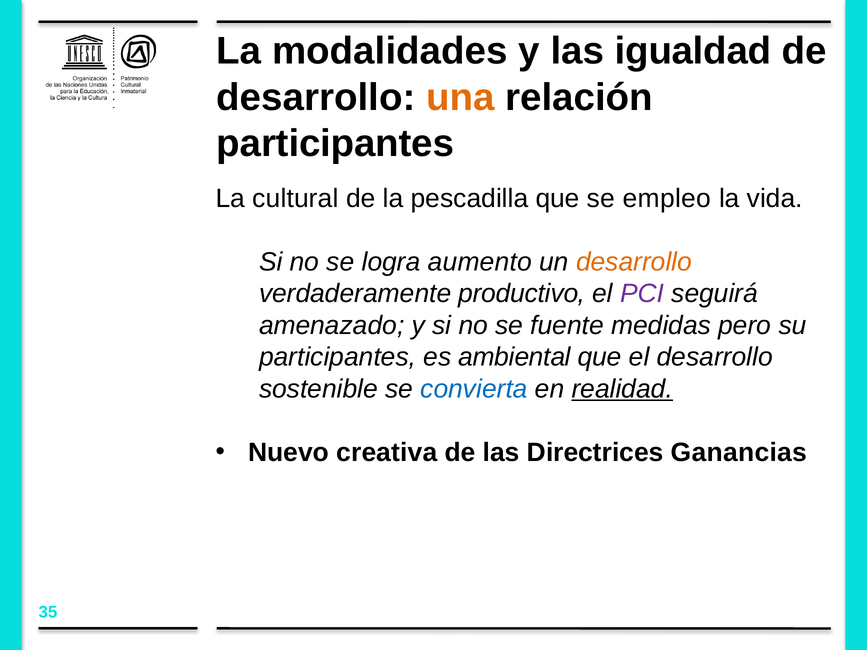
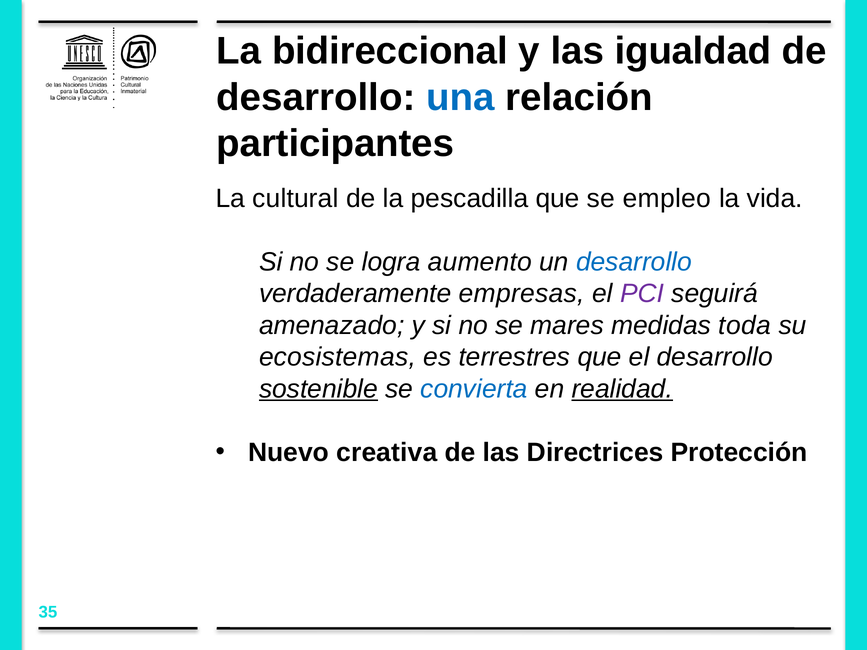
modalidades: modalidades -> bidireccional
una colour: orange -> blue
desarrollo at (634, 262) colour: orange -> blue
productivo: productivo -> empresas
fuente: fuente -> mares
pero: pero -> toda
participantes at (338, 357): participantes -> ecosistemas
ambiental: ambiental -> terrestres
sostenible underline: none -> present
Ganancias: Ganancias -> Protección
